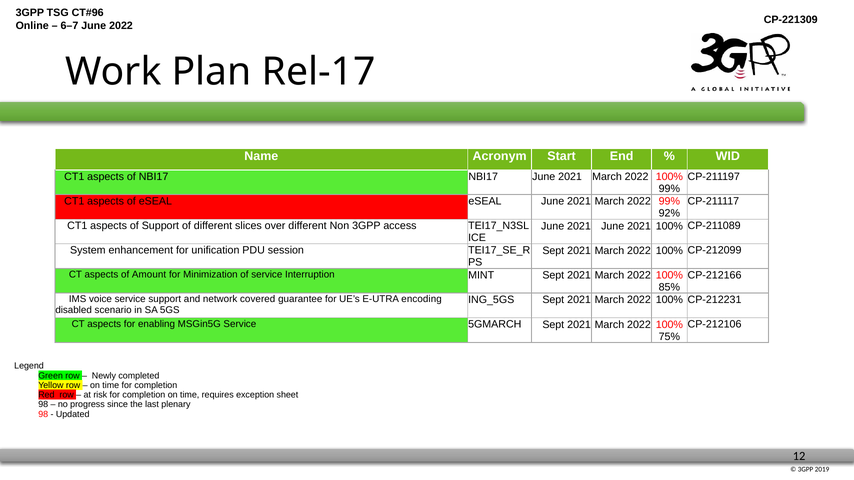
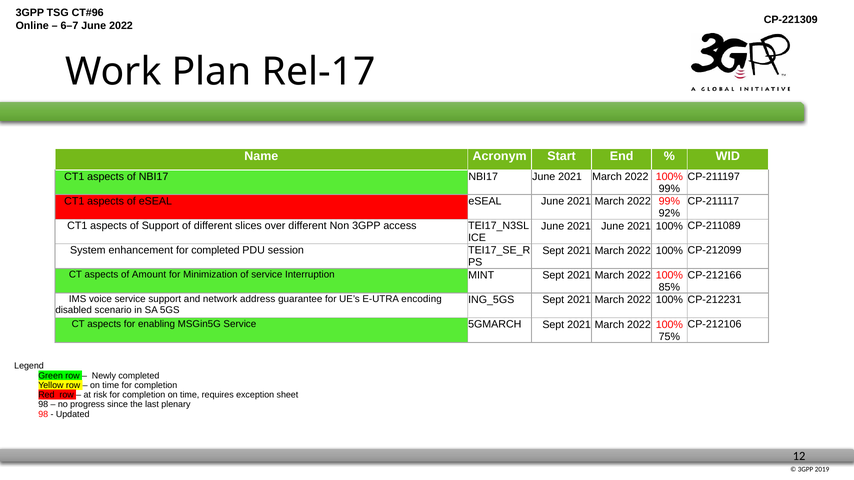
for unification: unification -> completed
covered: covered -> address
